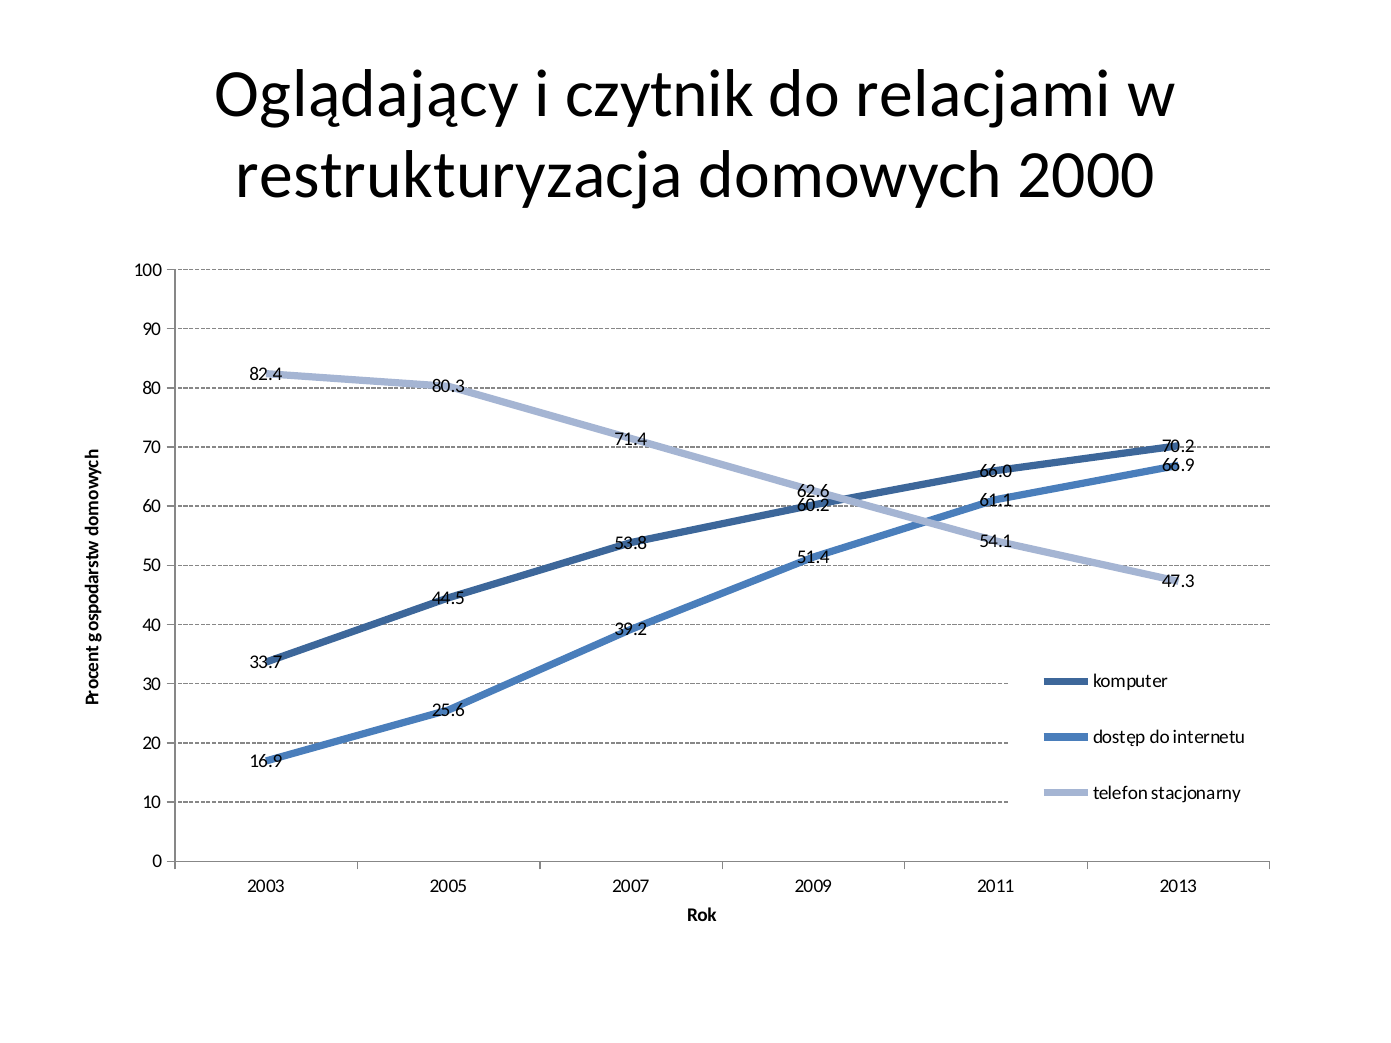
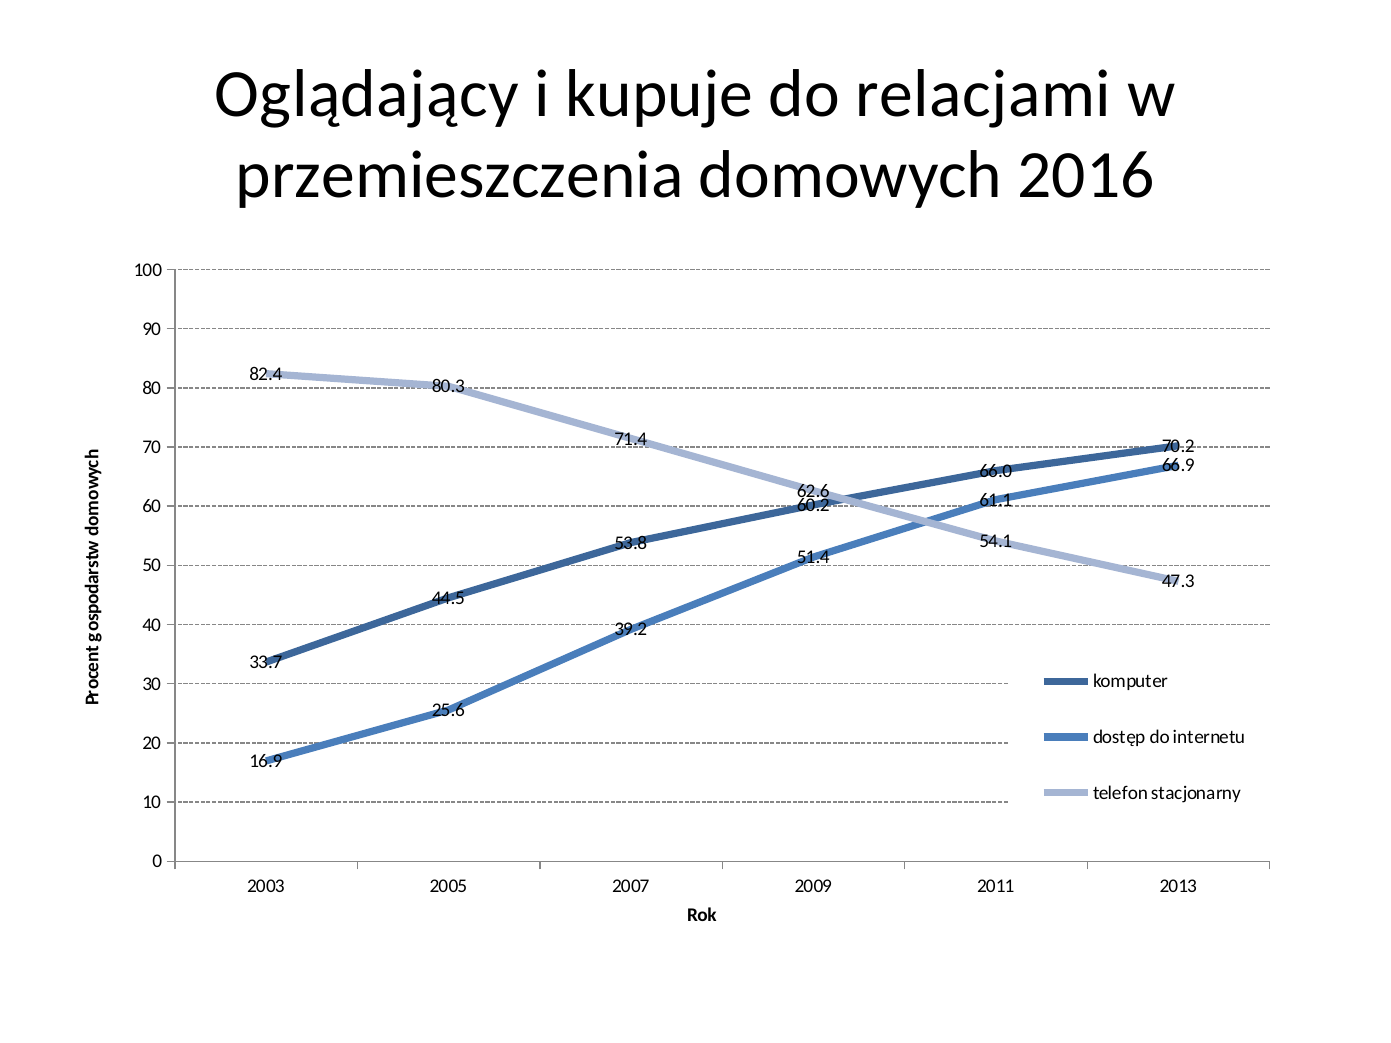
czytnik: czytnik -> kupuje
restrukturyzacja: restrukturyzacja -> przemieszczenia
2000: 2000 -> 2016
